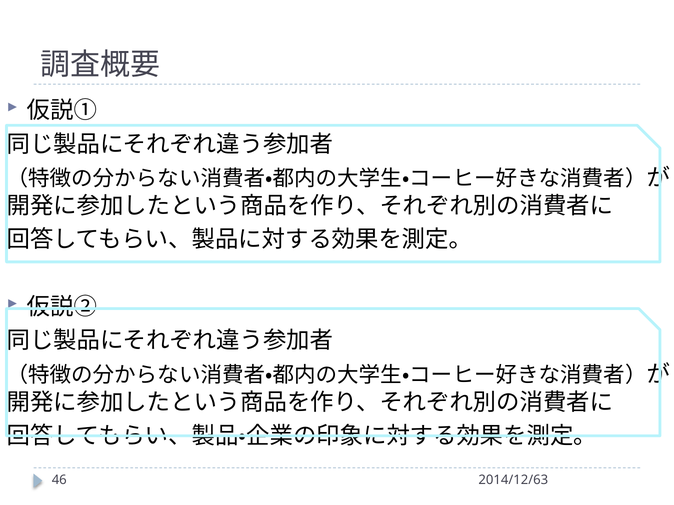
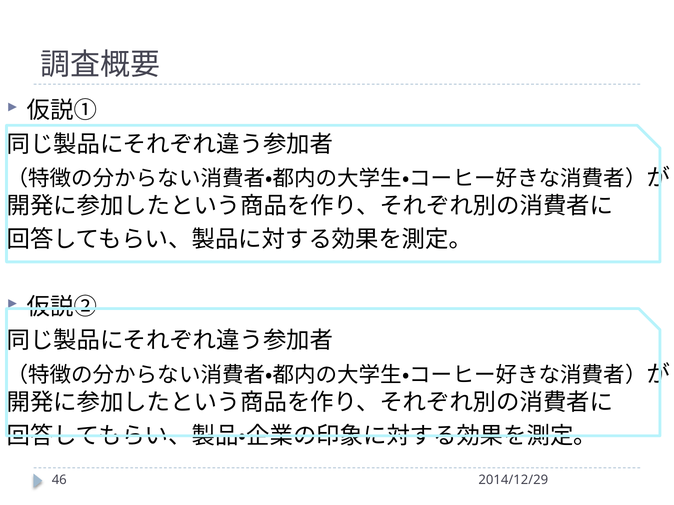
2014/12/63: 2014/12/63 -> 2014/12/29
